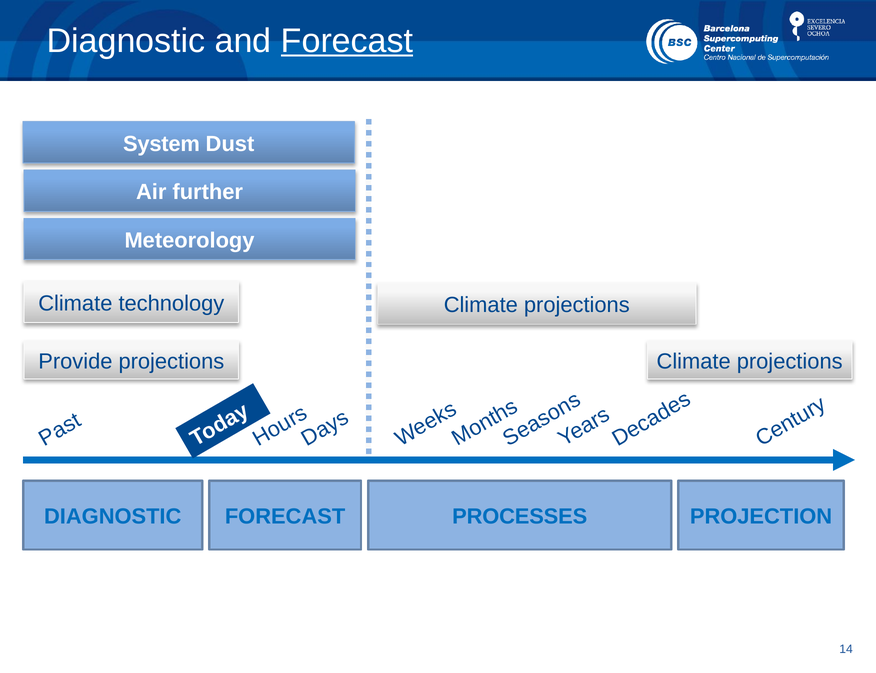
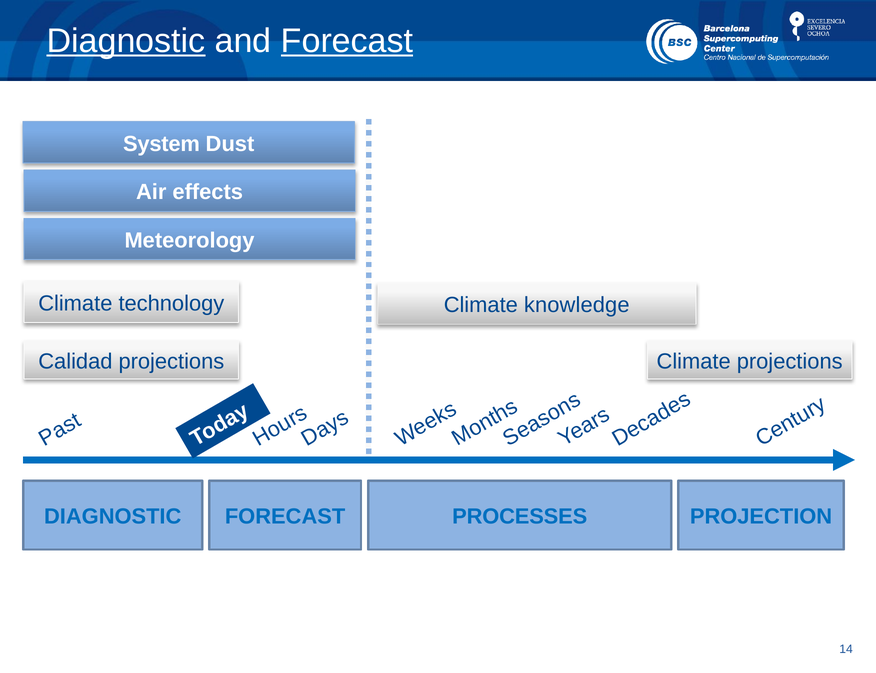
Diagnostic at (126, 41) underline: none -> present
further: further -> effects
projections at (577, 305): projections -> knowledge
Provide: Provide -> Calidad
